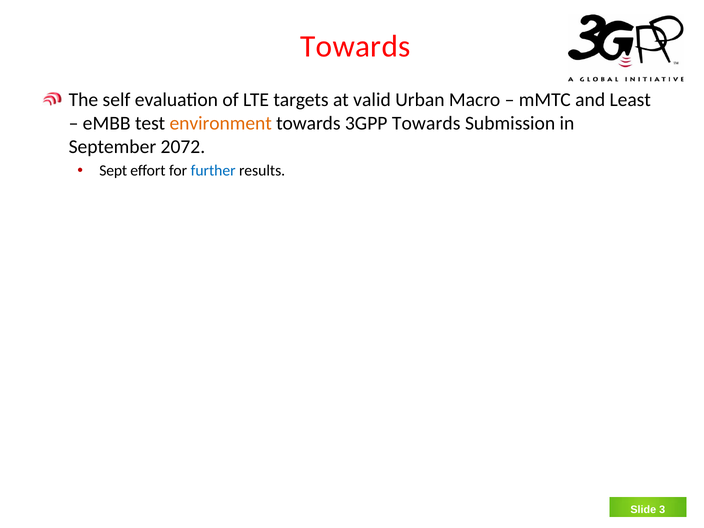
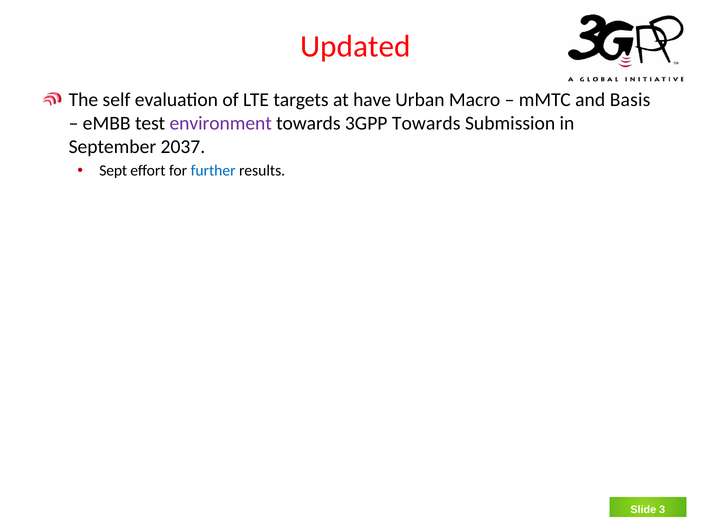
Towards at (355, 46): Towards -> Updated
valid: valid -> have
Least: Least -> Basis
environment colour: orange -> purple
2072: 2072 -> 2037
